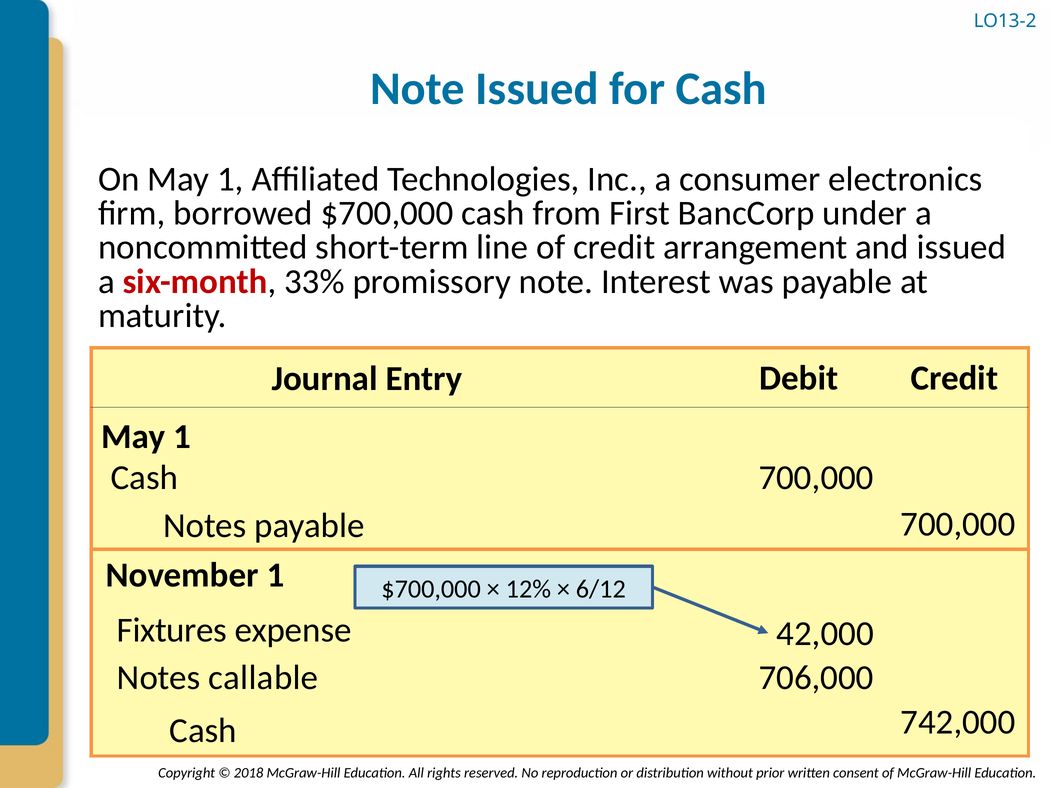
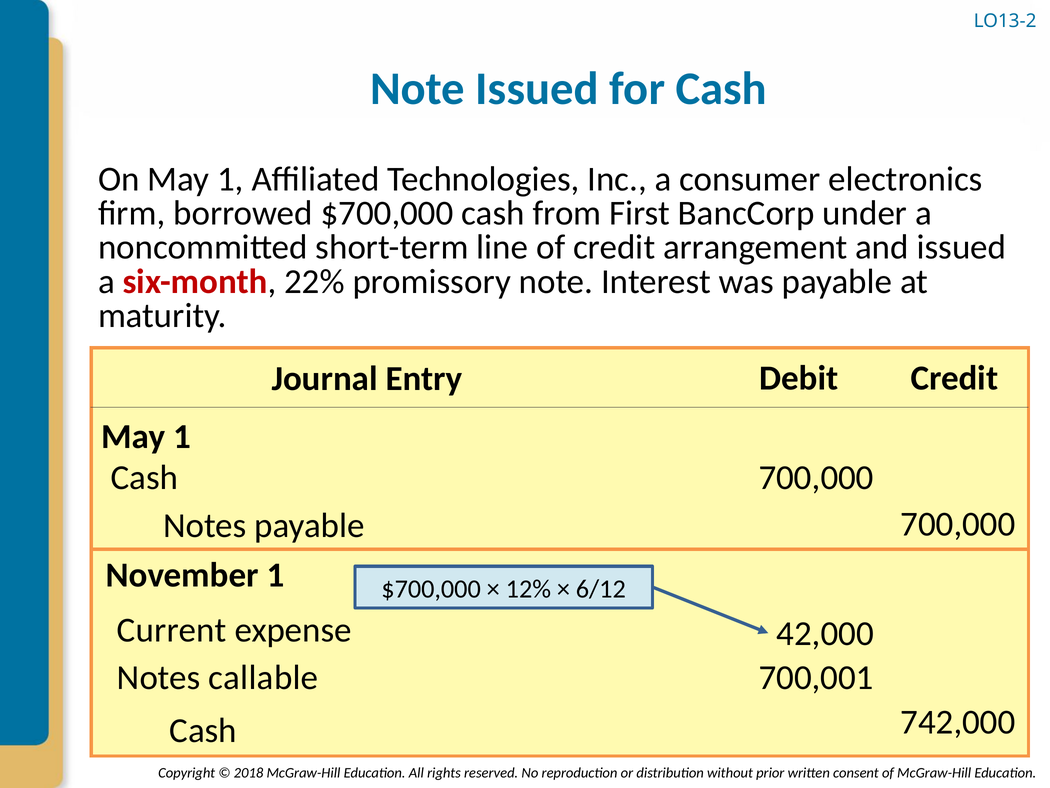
33%: 33% -> 22%
Fixtures: Fixtures -> Current
706,000: 706,000 -> 700,001
